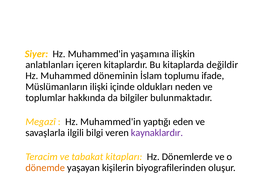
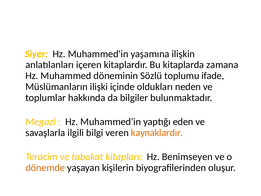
değildir: değildir -> zamana
İslam: İslam -> Sözlü
kaynaklardır colour: purple -> orange
Dönemlerde: Dönemlerde -> Benimseyen
